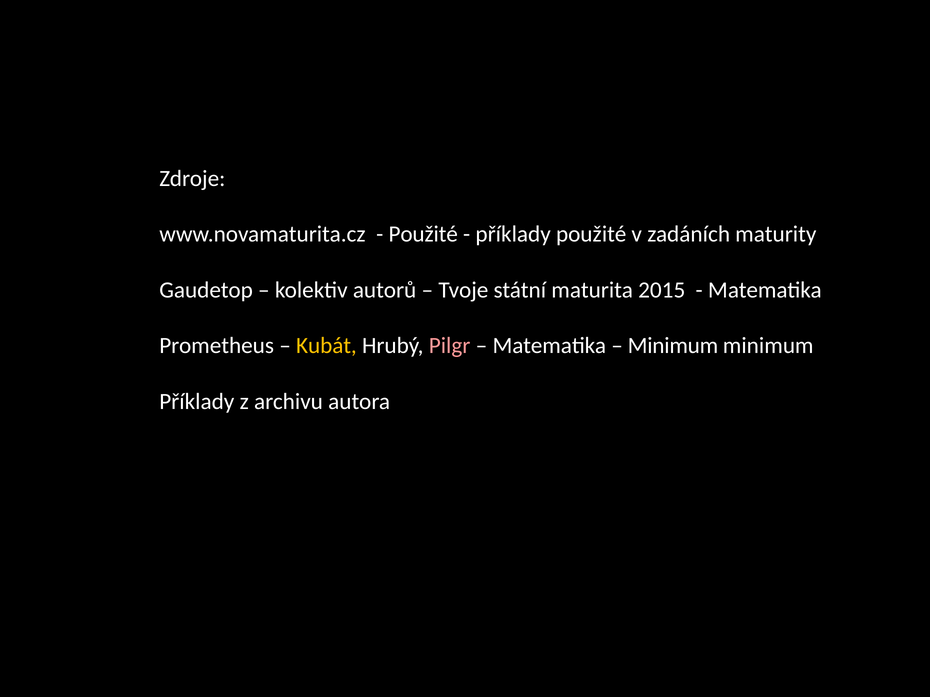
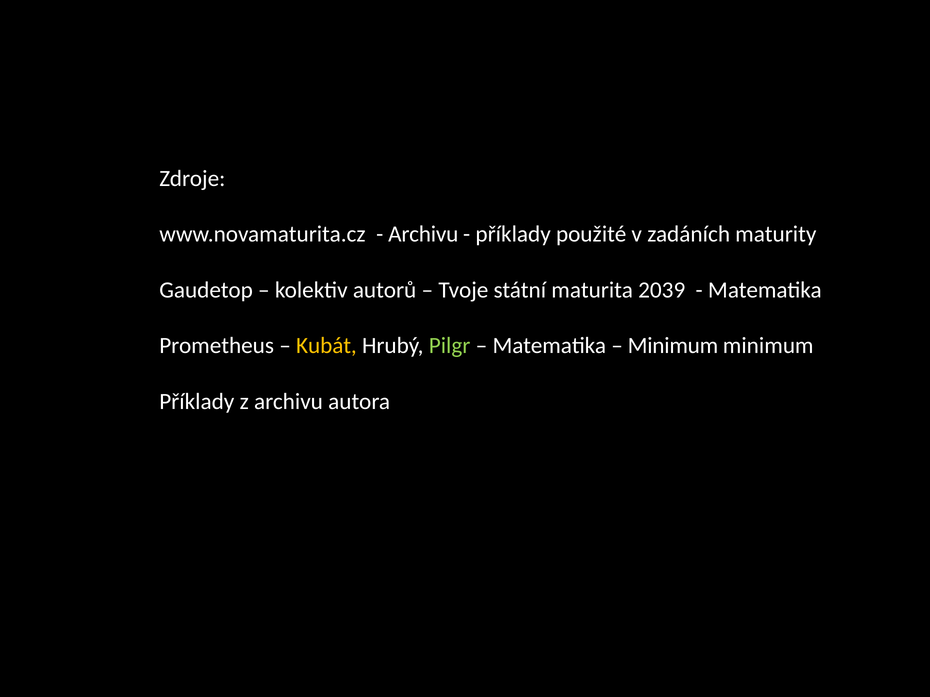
Použité at (423, 234): Použité -> Archivu
2015: 2015 -> 2039
Pilgr colour: pink -> light green
